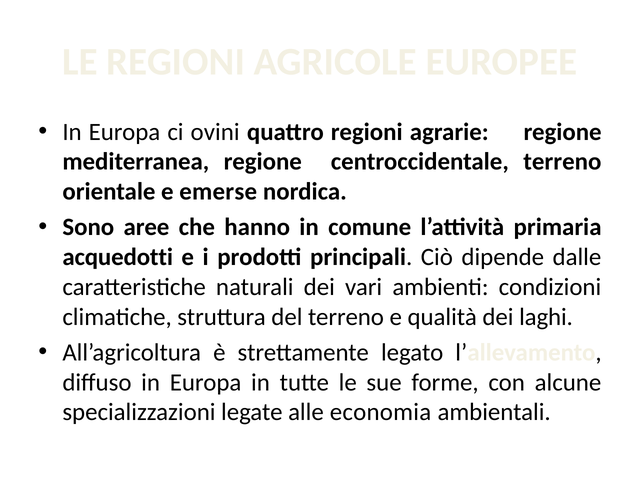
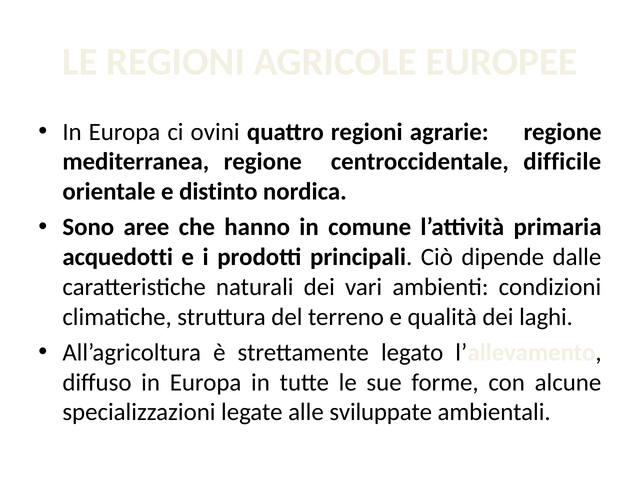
centroccidentale terreno: terreno -> difficile
emerse: emerse -> distinto
economia: economia -> sviluppate
